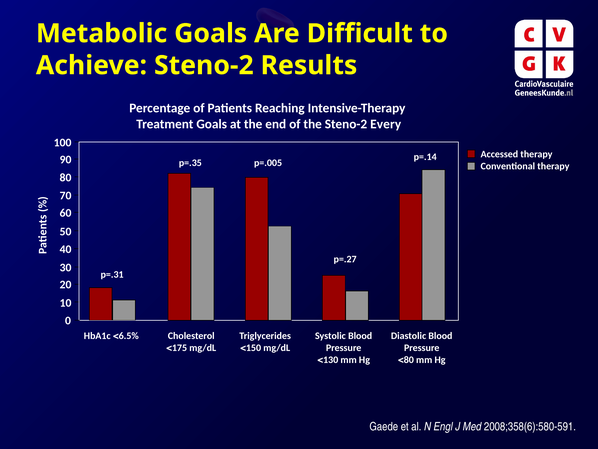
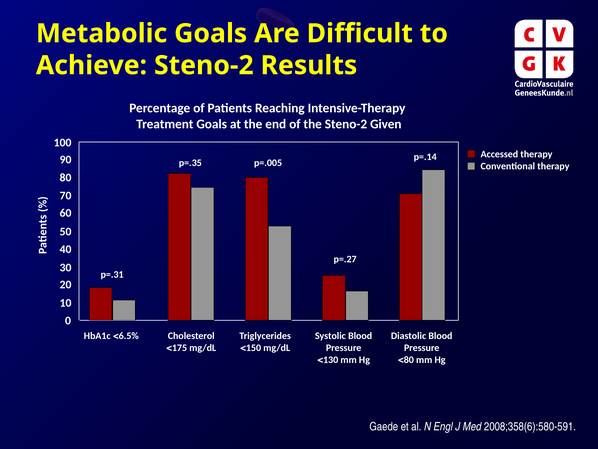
Every: Every -> Given
